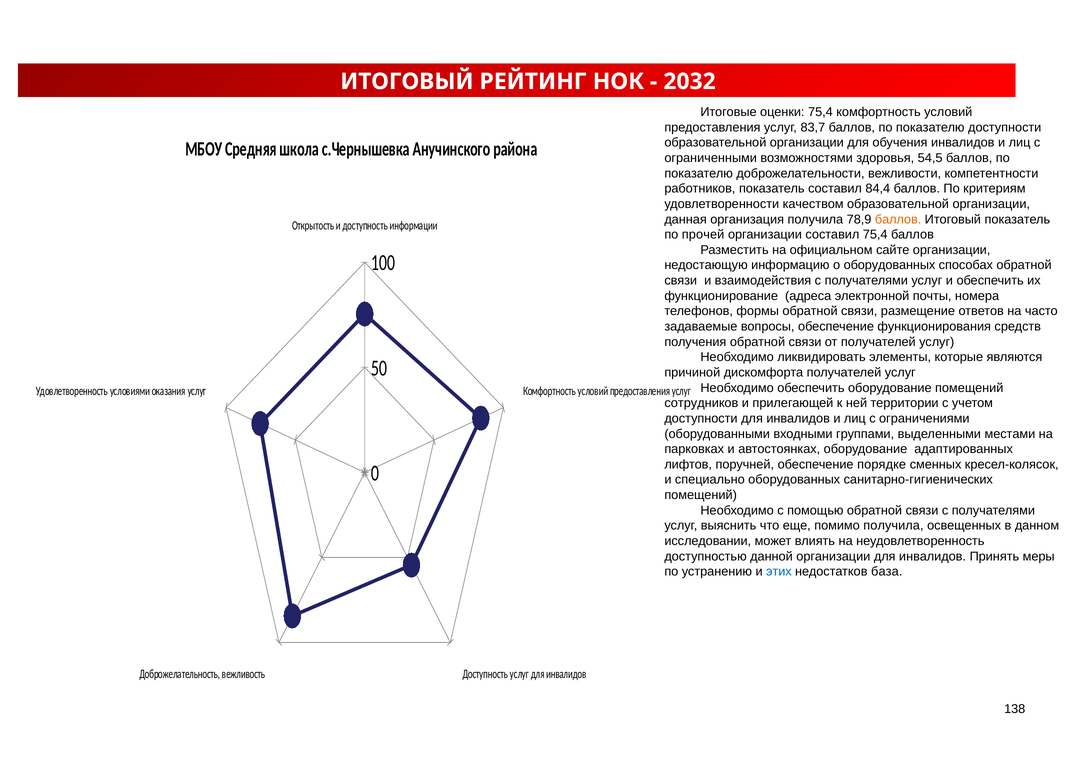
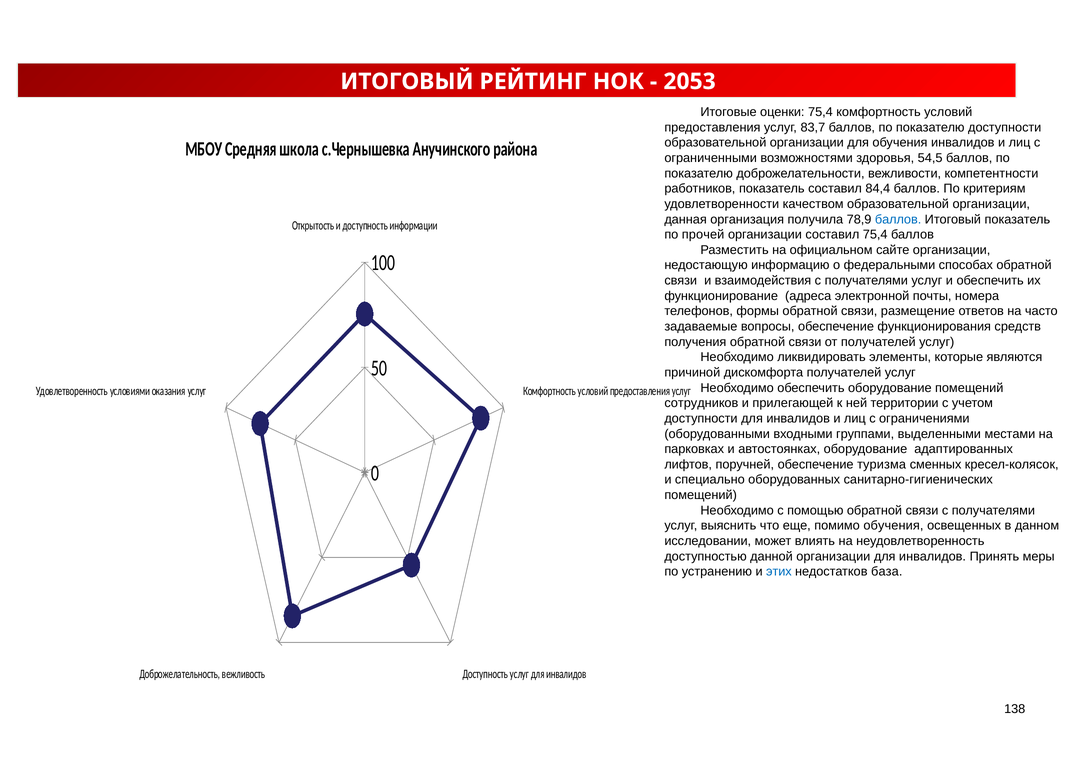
2032: 2032 -> 2053
баллов at (898, 219) colour: orange -> blue
о оборудованных: оборудованных -> федеральными
порядке: порядке -> туризма
помимо получила: получила -> обучения
